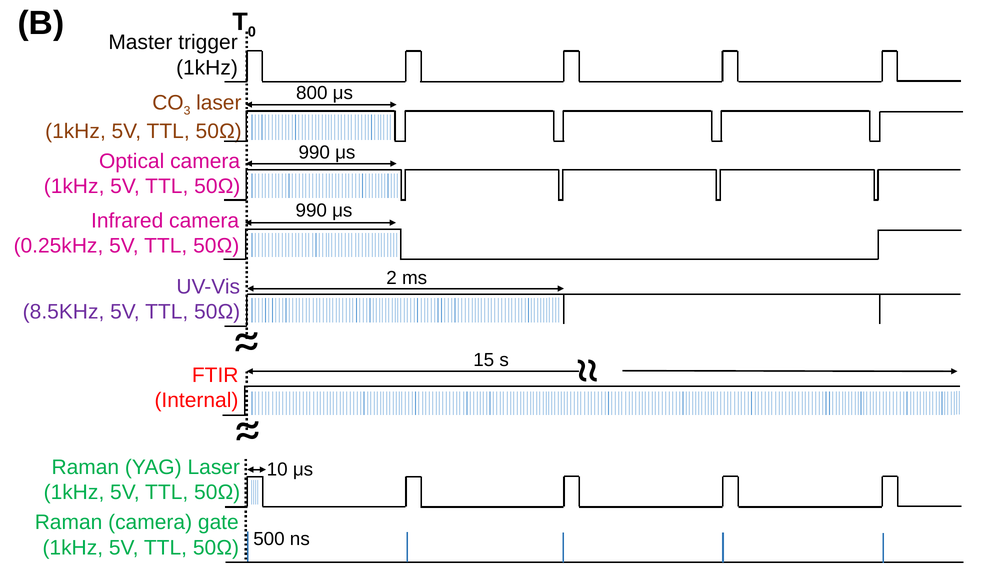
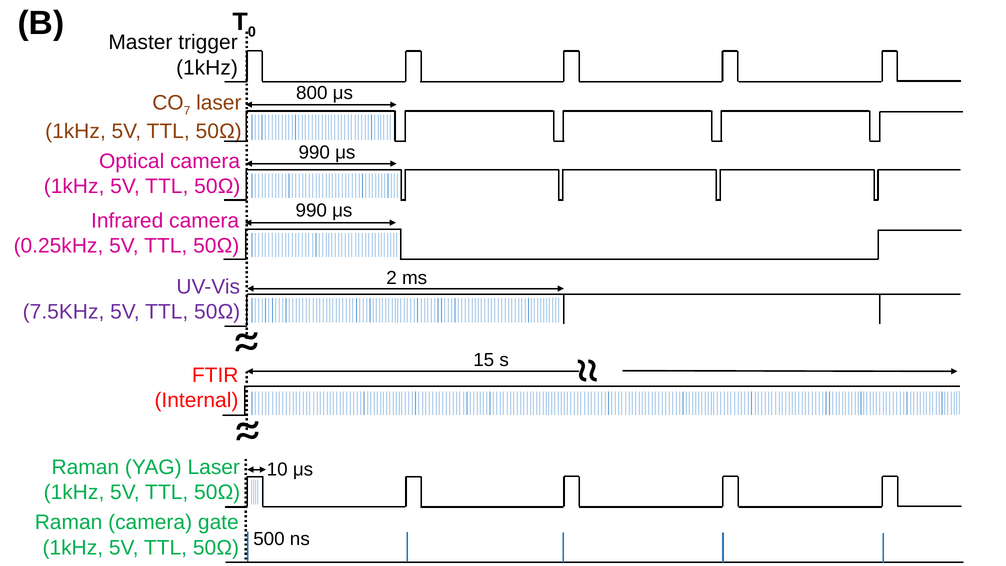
3: 3 -> 7
8.5KHz: 8.5KHz -> 7.5KHz
